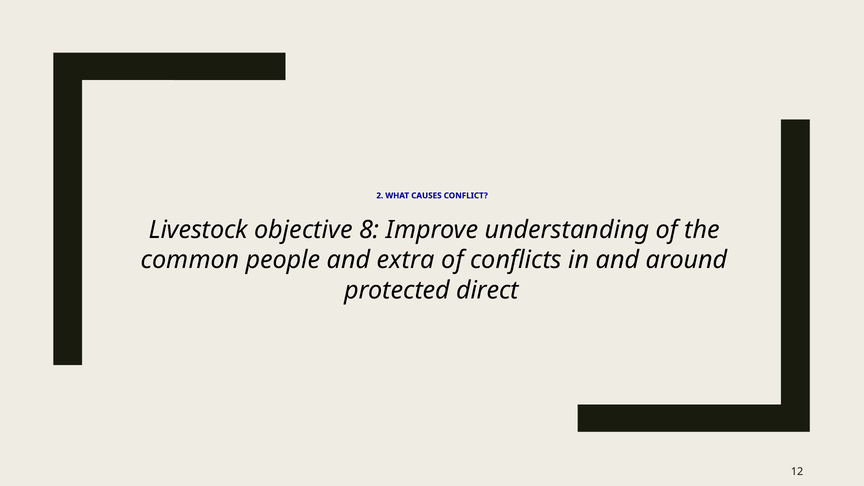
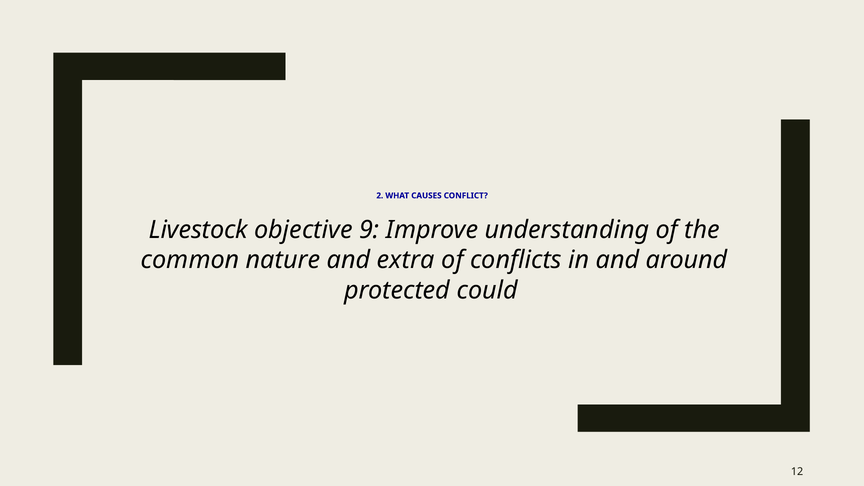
8: 8 -> 9
people: people -> nature
direct: direct -> could
